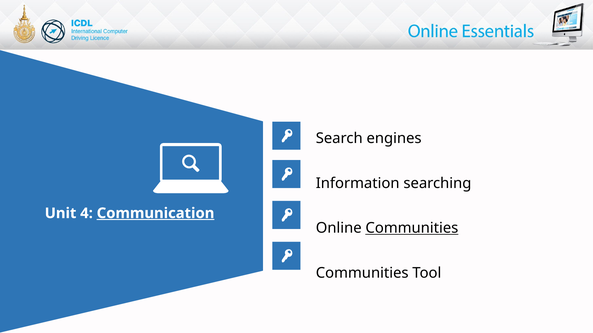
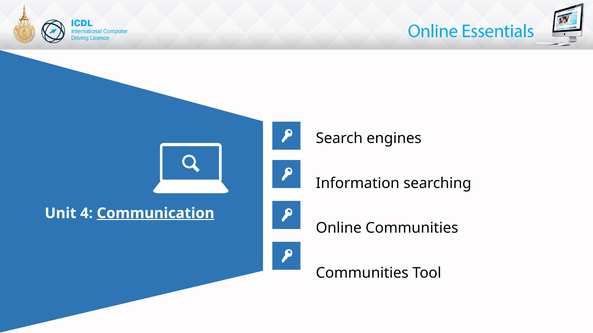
Communities at (412, 228) underline: present -> none
